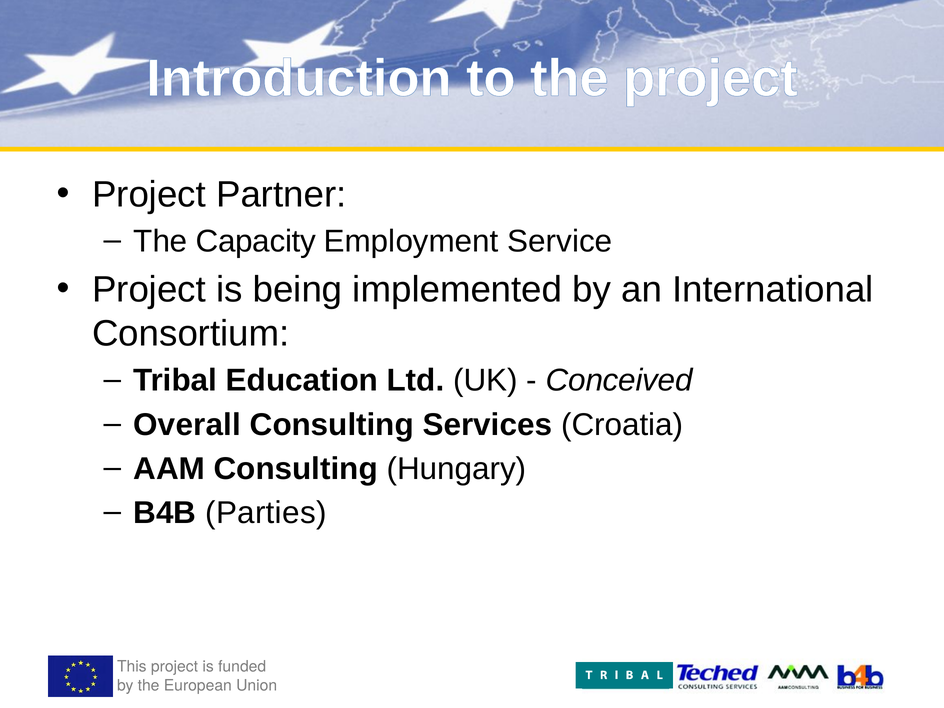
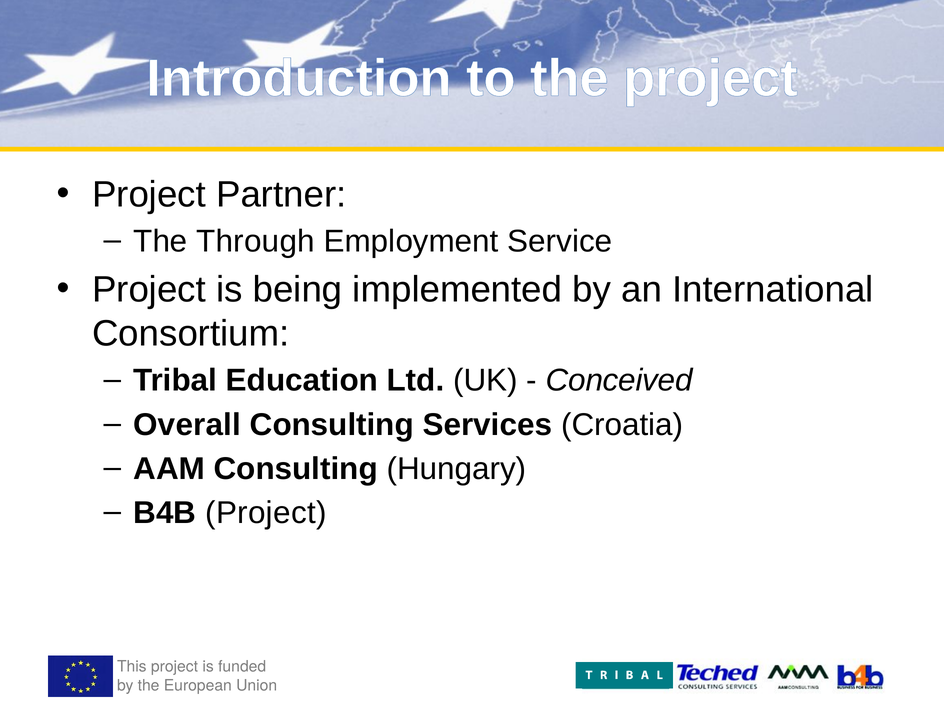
Capacity: Capacity -> Through
B4B Parties: Parties -> Project
